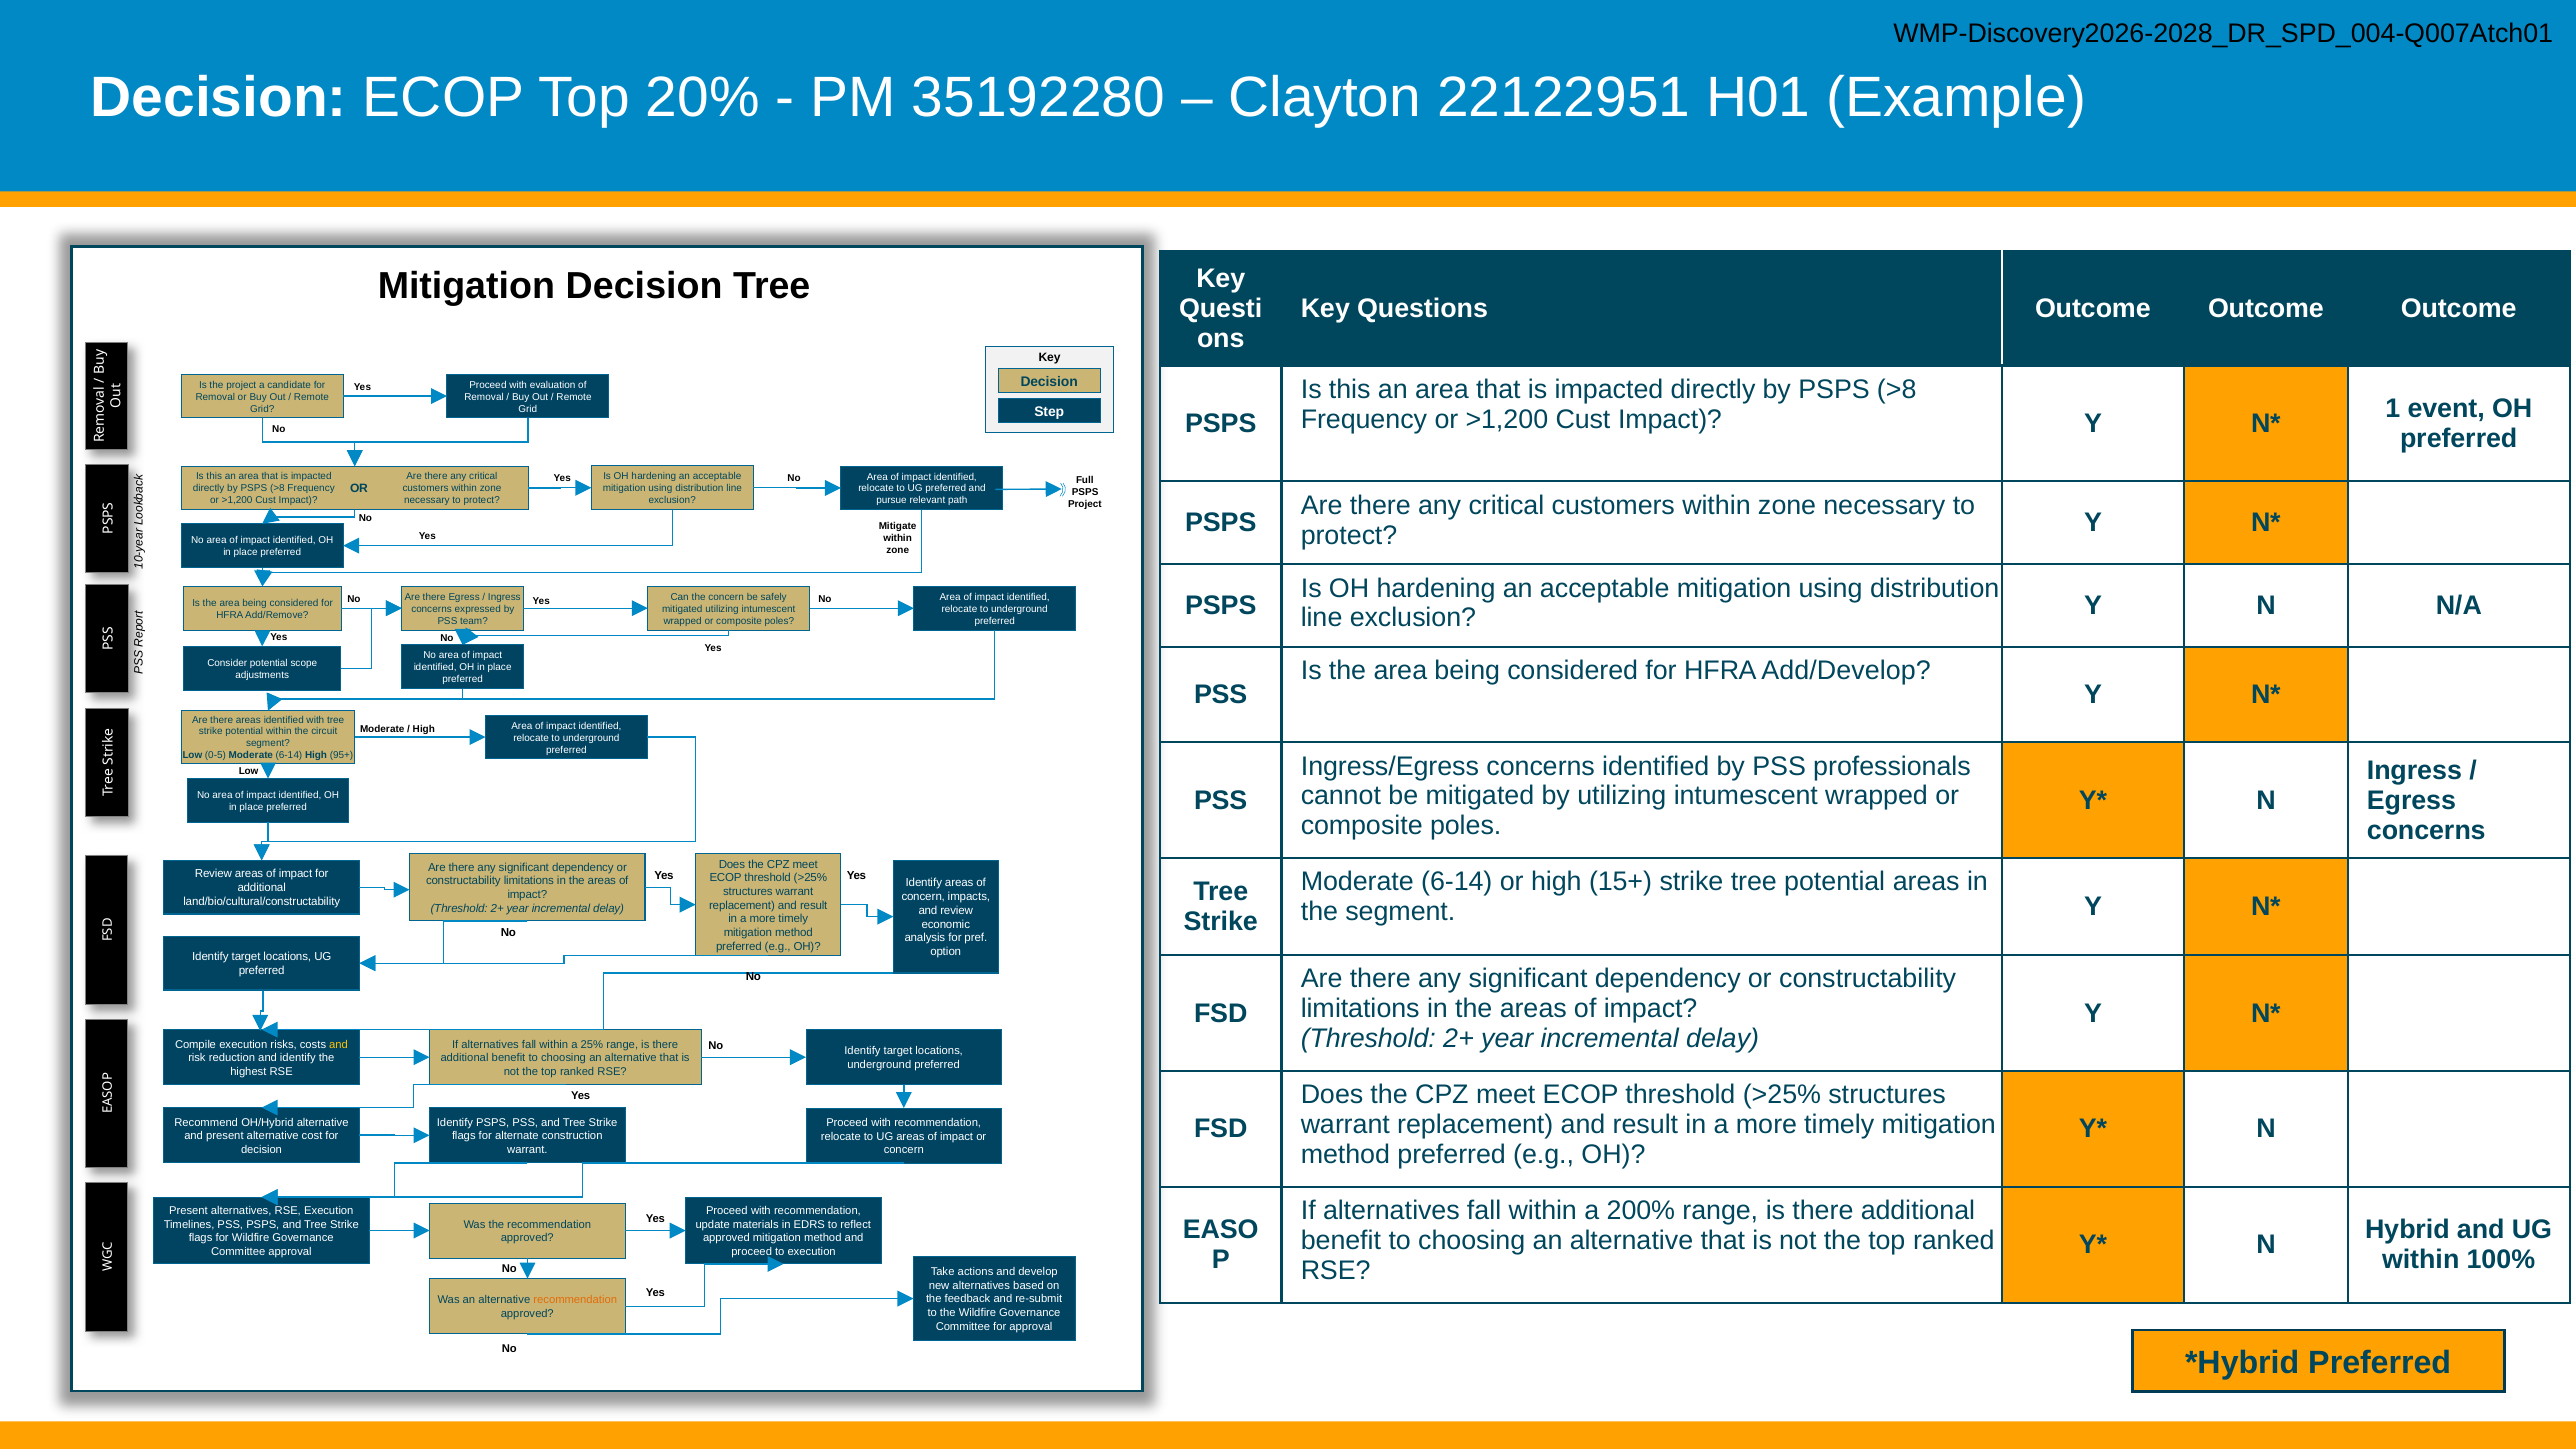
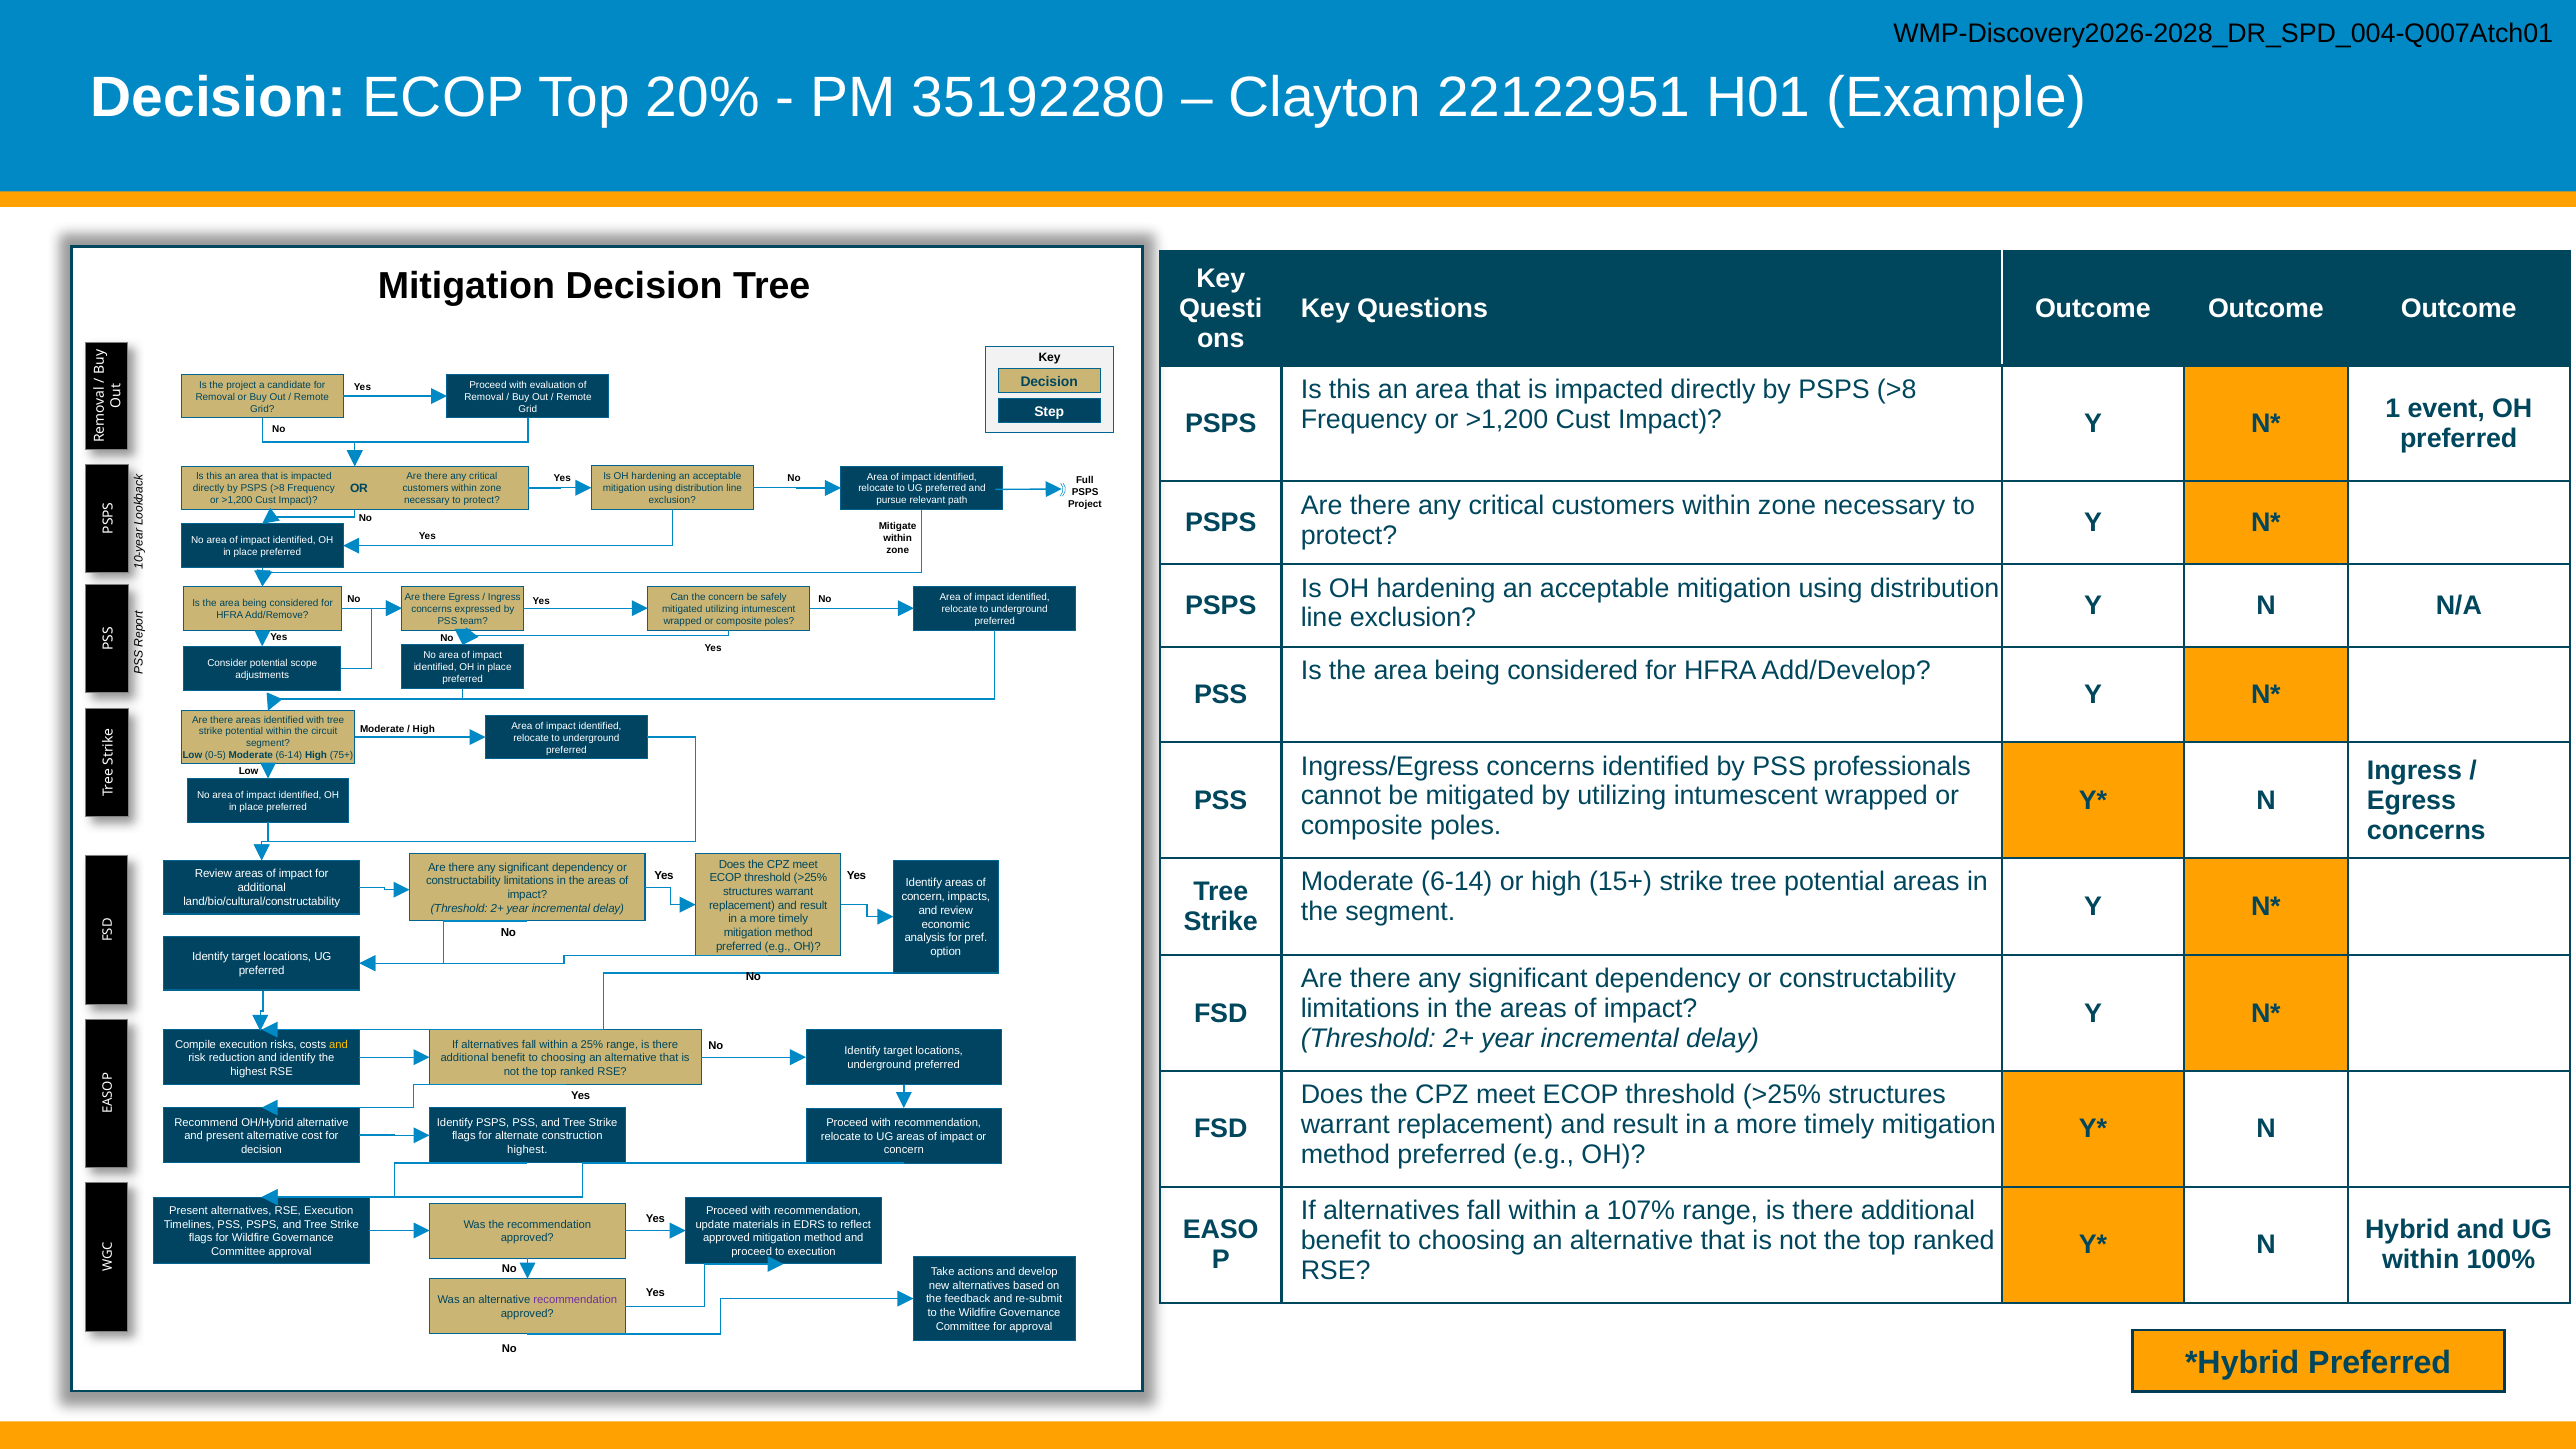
95+: 95+ -> 75+
warrant at (527, 1150): warrant -> highest
200%: 200% -> 107%
recommendation at (575, 1300) colour: orange -> purple
